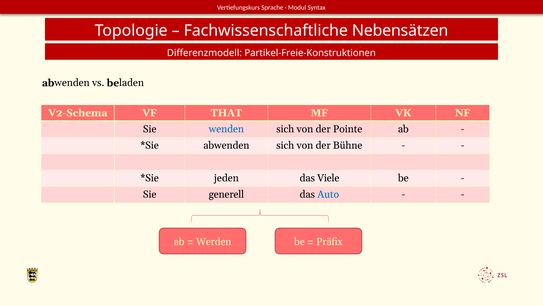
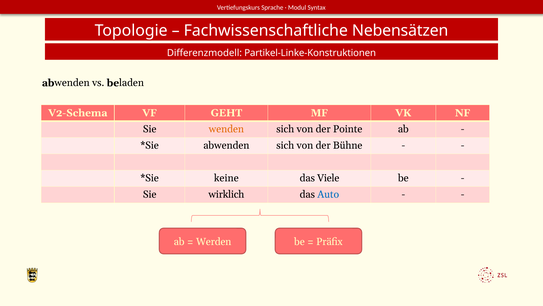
Partikel-Freie-Konstruktionen: Partikel-Freie-Konstruktionen -> Partikel-Linke-Konstruktionen
THAT: THAT -> GEHT
wenden colour: blue -> orange
jeden: jeden -> keine
generell: generell -> wirklich
